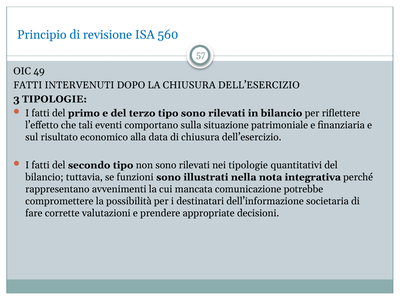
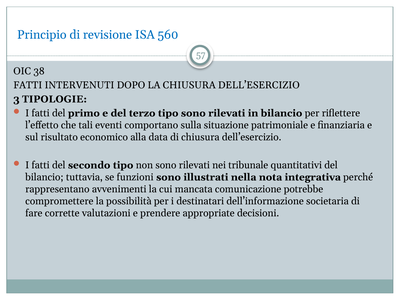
49: 49 -> 38
nei tipologie: tipologie -> tribunale
